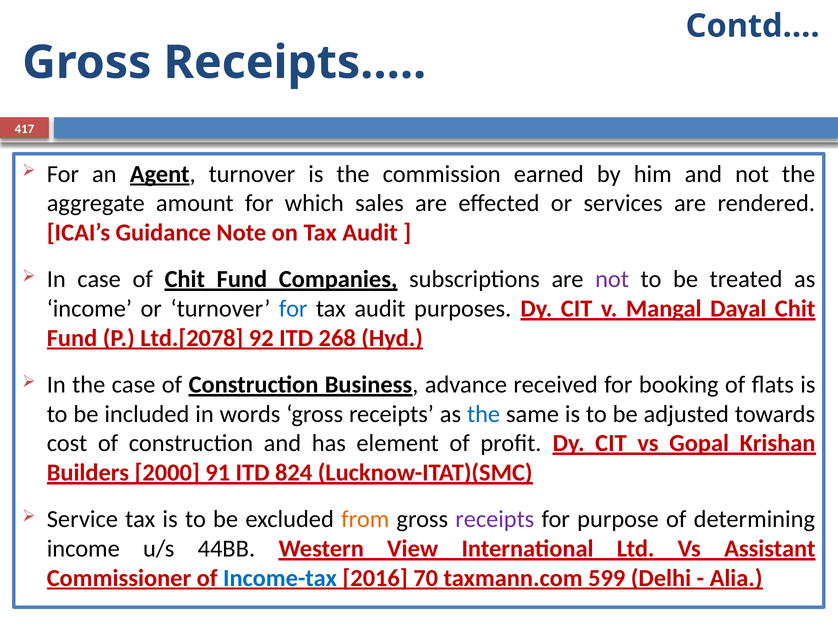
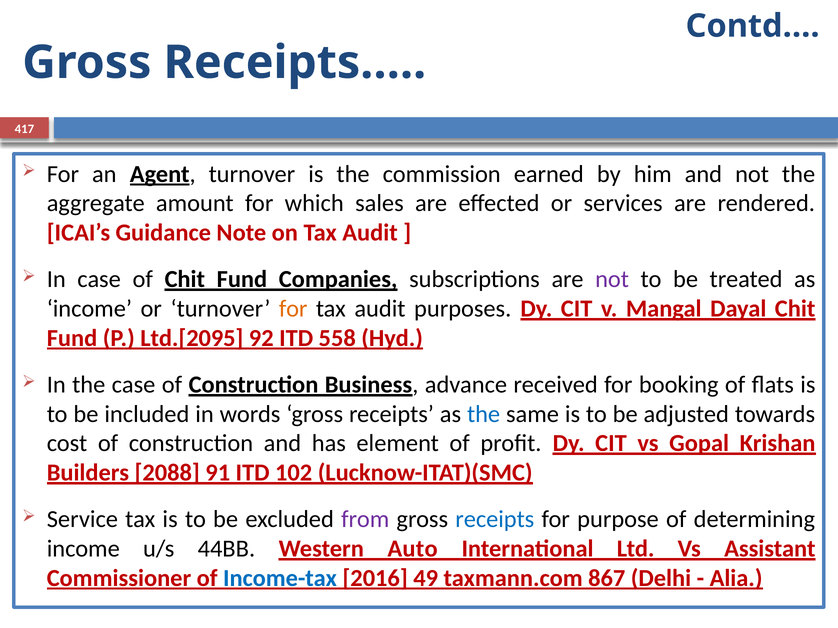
for at (293, 309) colour: blue -> orange
Ltd.[2078: Ltd.[2078 -> Ltd.[2095
268: 268 -> 558
2000: 2000 -> 2088
824: 824 -> 102
from colour: orange -> purple
receipts at (495, 520) colour: purple -> blue
View: View -> Auto
70: 70 -> 49
599: 599 -> 867
